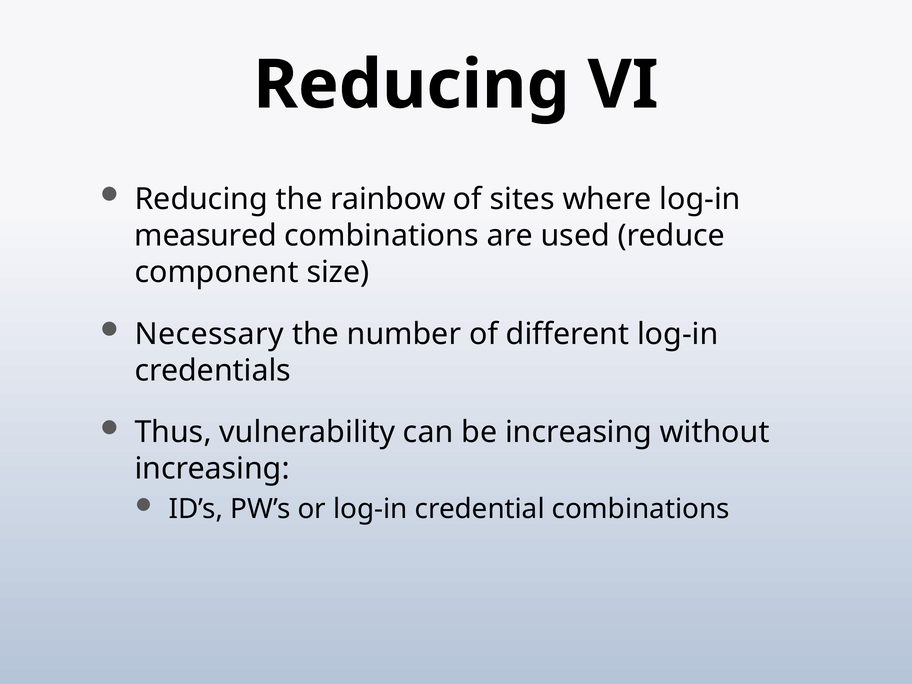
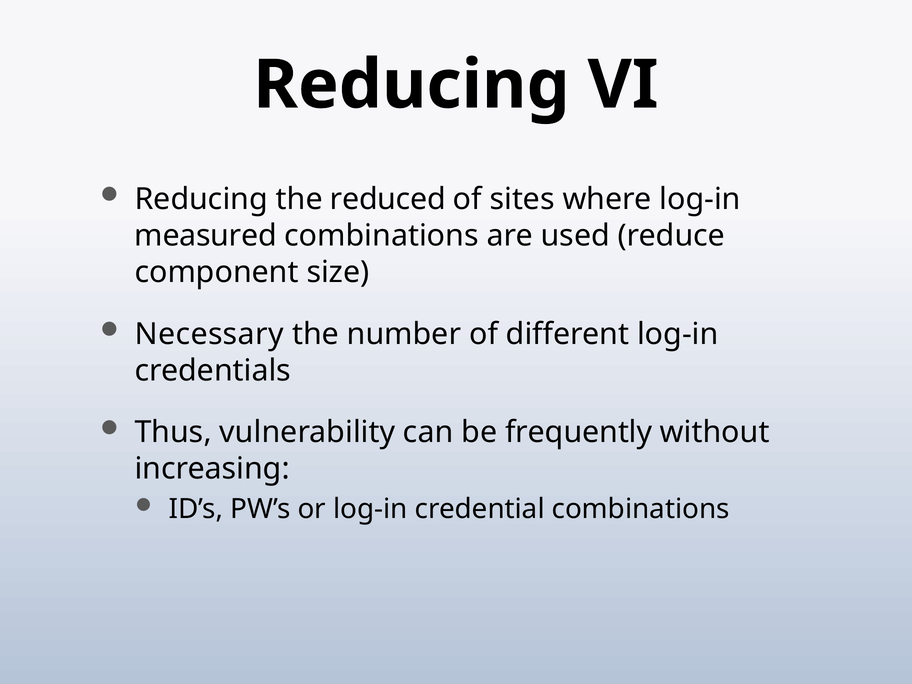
rainbow: rainbow -> reduced
be increasing: increasing -> frequently
